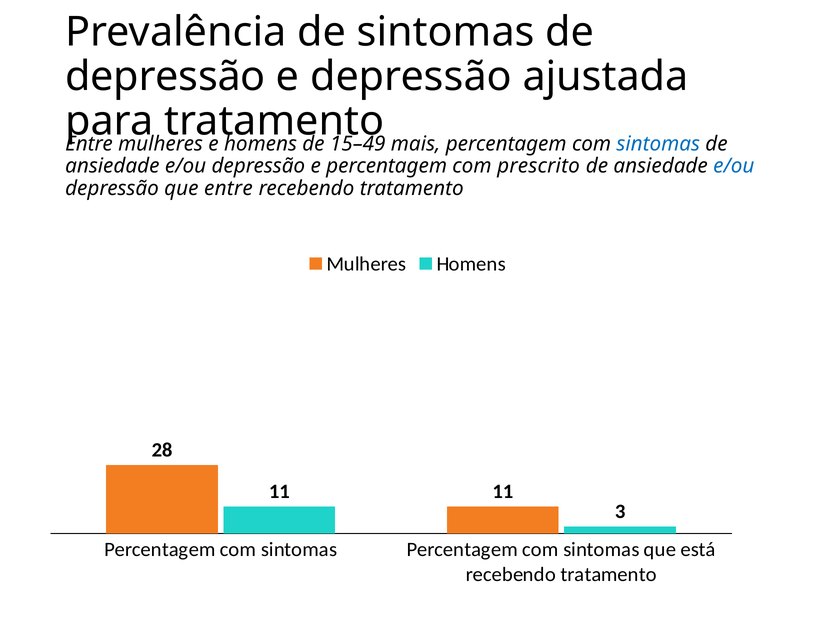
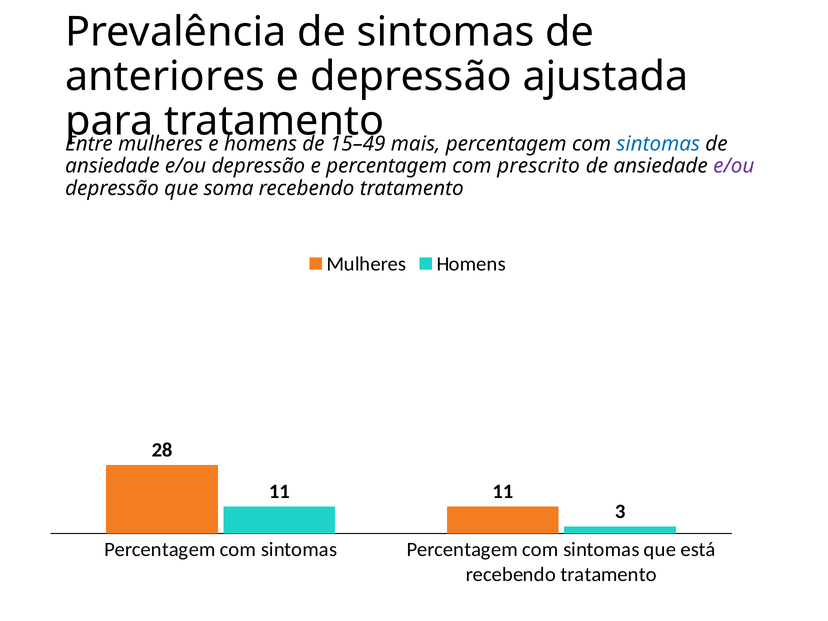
depressão at (165, 77): depressão -> anteriores
e/ou at (734, 166) colour: blue -> purple
que entre: entre -> soma
